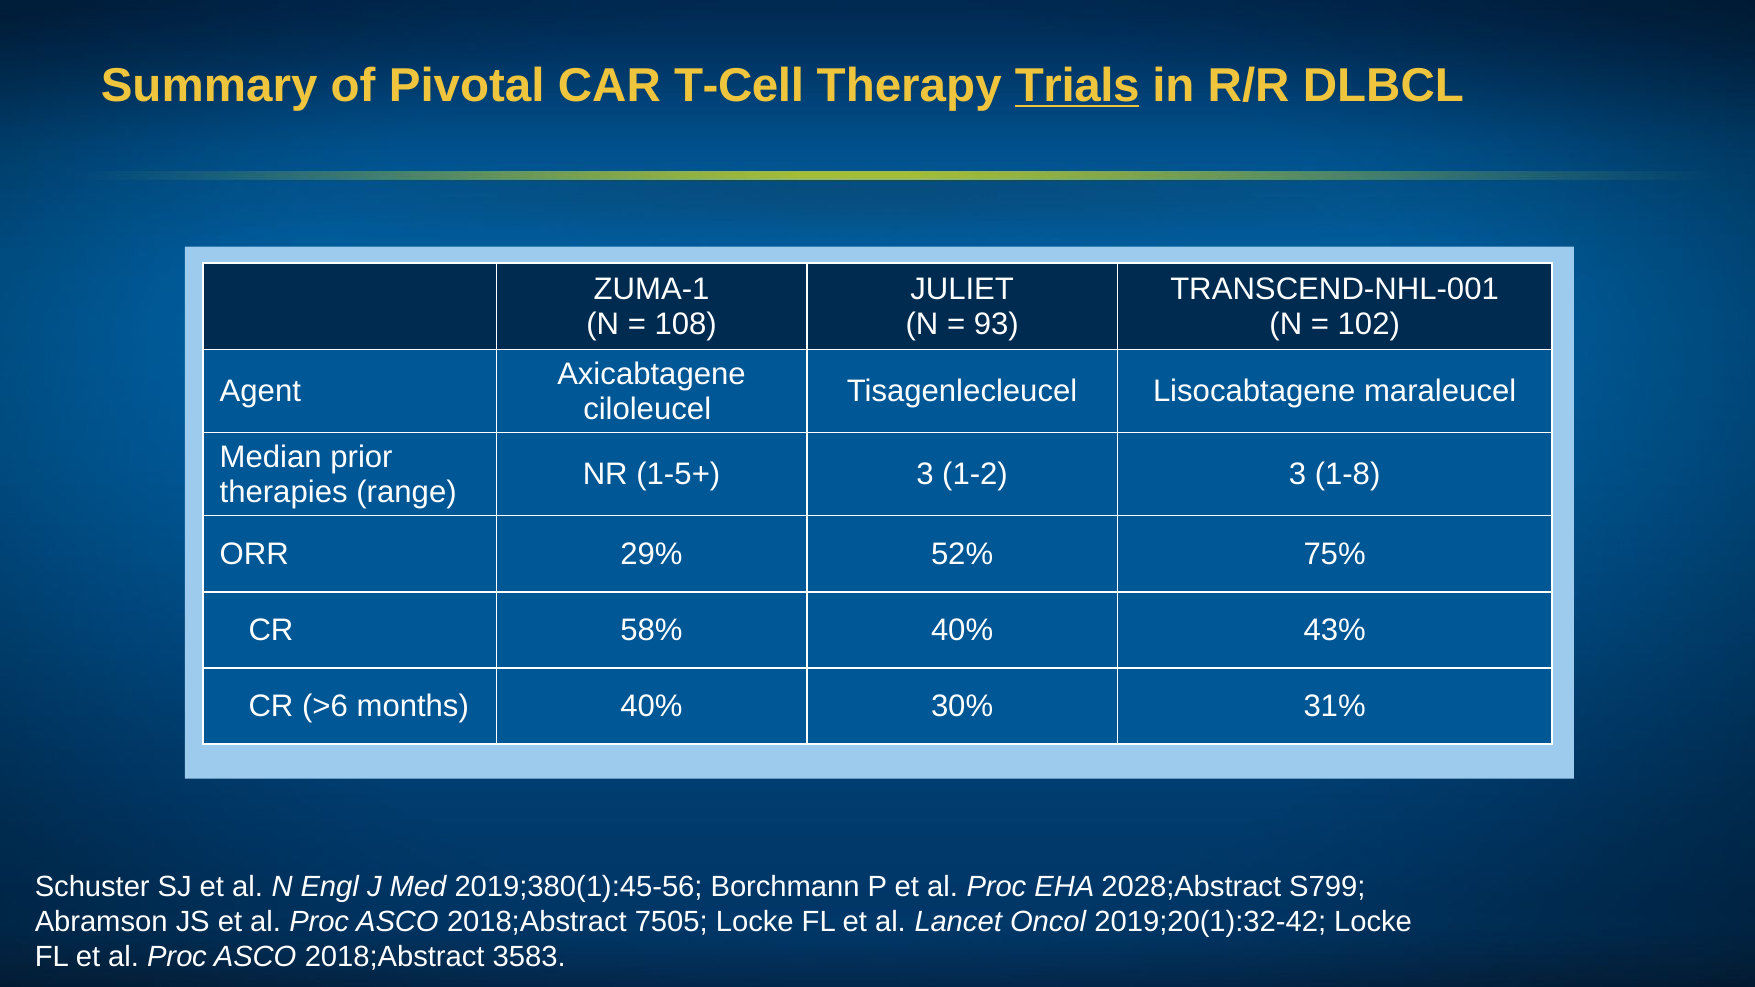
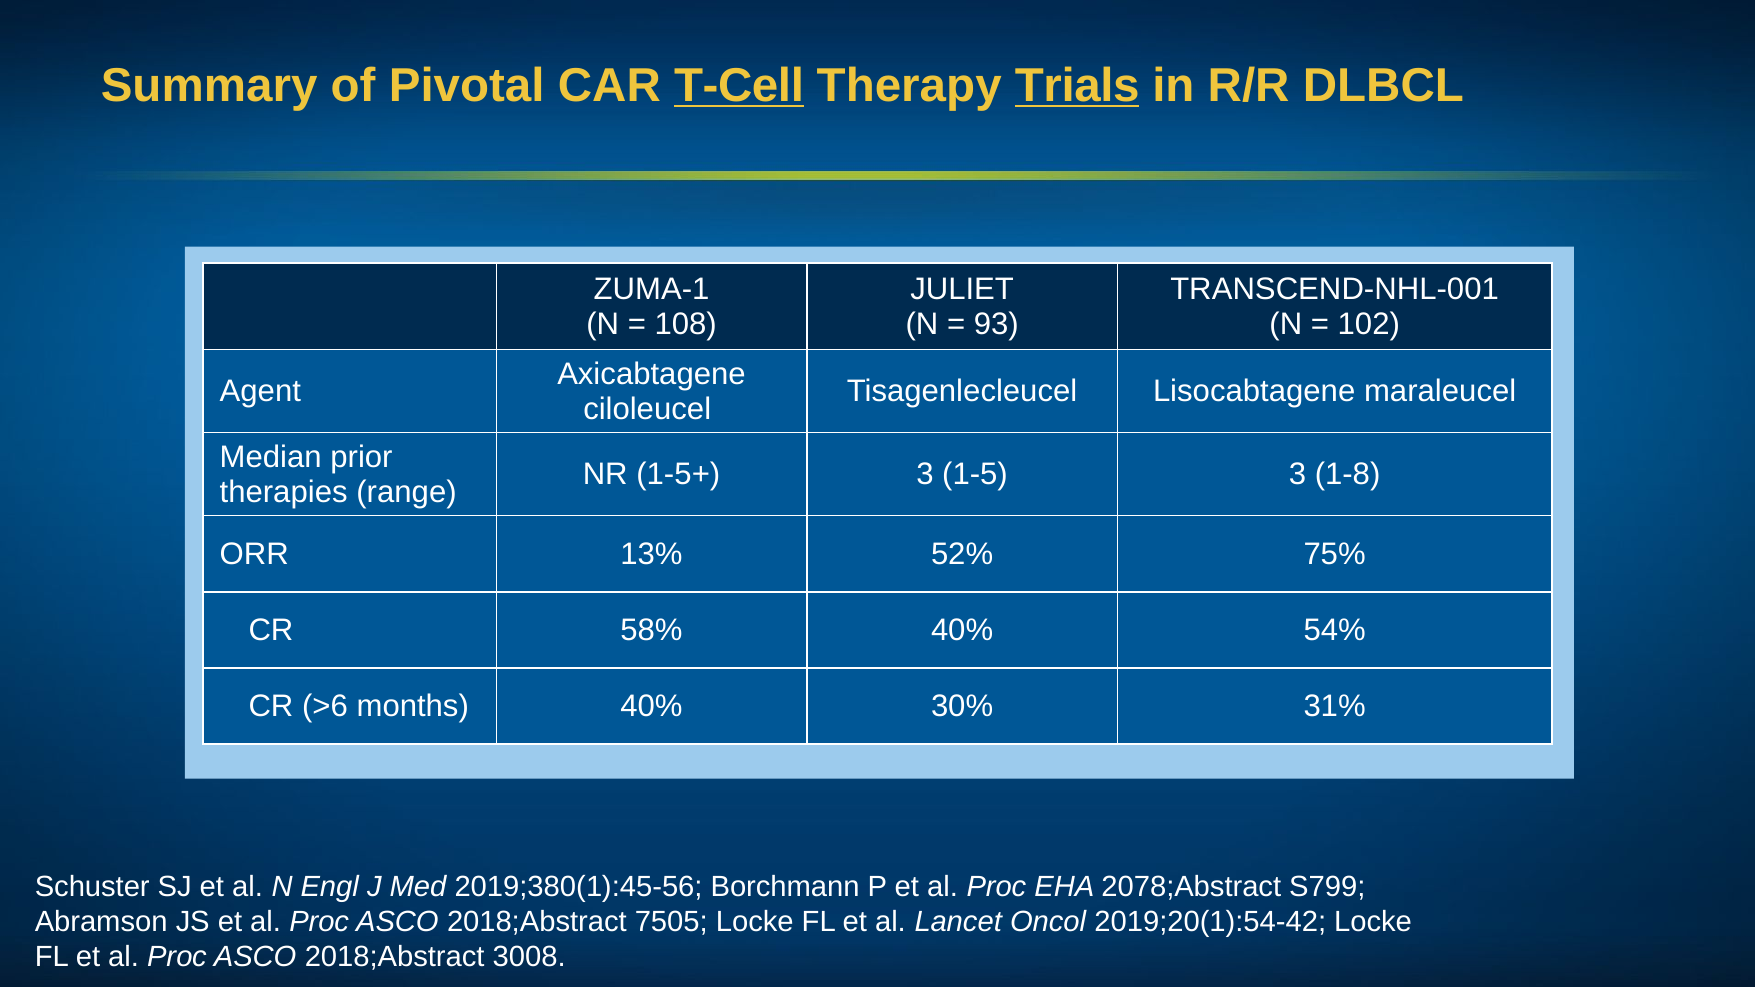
T-Cell underline: none -> present
1-2: 1-2 -> 1-5
29%: 29% -> 13%
43%: 43% -> 54%
2028;Abstract: 2028;Abstract -> 2078;Abstract
2019;20(1):32-42: 2019;20(1):32-42 -> 2019;20(1):54-42
3583: 3583 -> 3008
